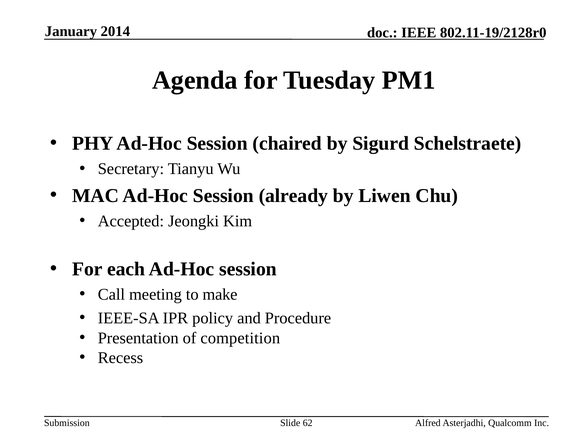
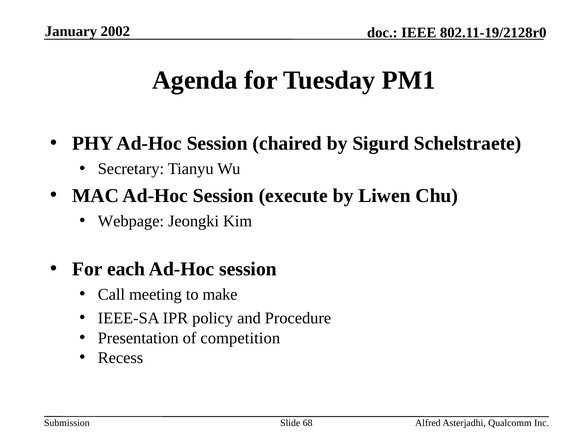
2014: 2014 -> 2002
already: already -> execute
Accepted: Accepted -> Webpage
62: 62 -> 68
